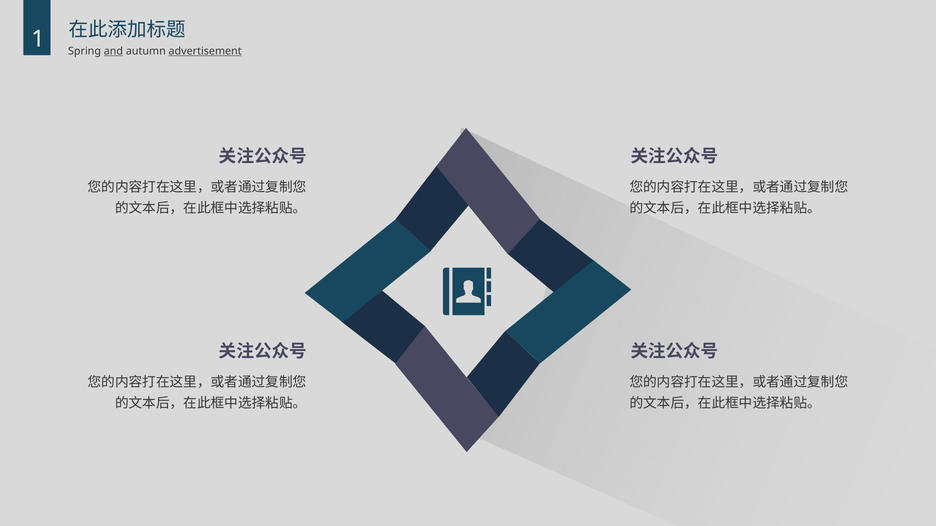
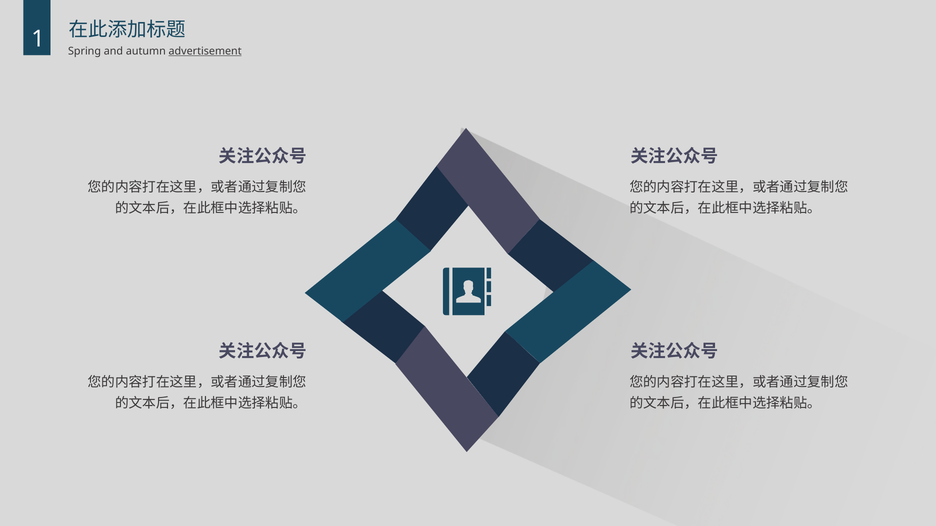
and underline: present -> none
